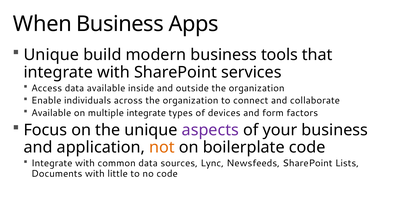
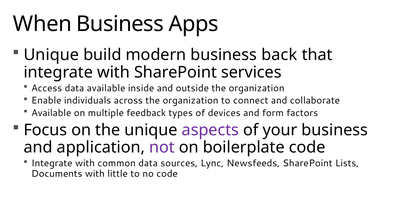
tools: tools -> back
multiple integrate: integrate -> feedback
not colour: orange -> purple
